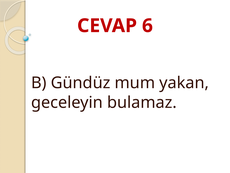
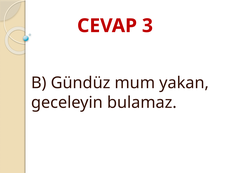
6: 6 -> 3
